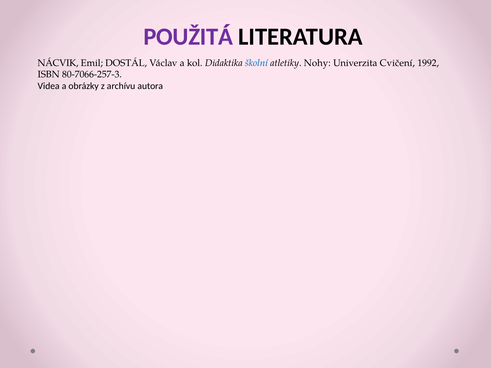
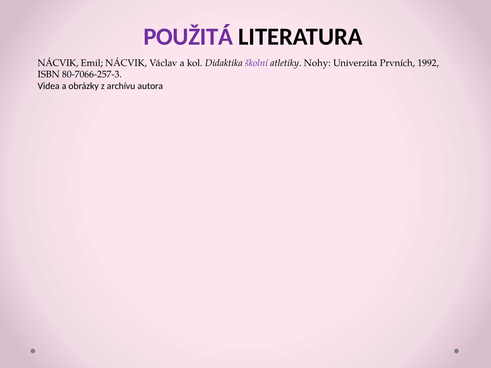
Emil DOSTÁL: DOSTÁL -> NÁCVIK
školní colour: blue -> purple
Cvičení: Cvičení -> Prvních
